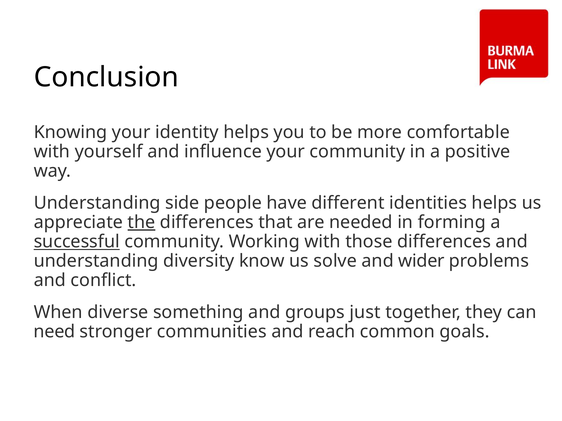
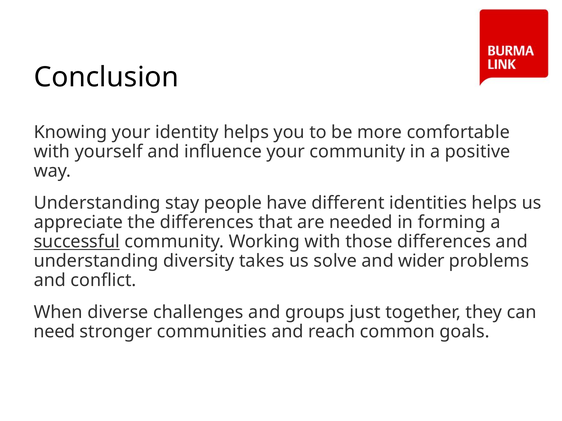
side: side -> stay
the underline: present -> none
know: know -> takes
something: something -> challenges
